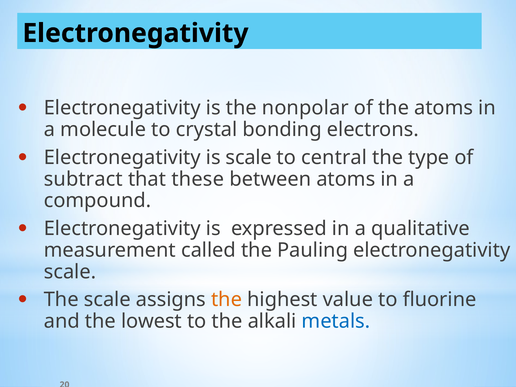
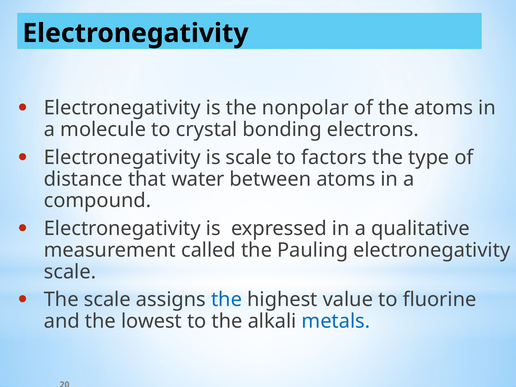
central: central -> factors
subtract: subtract -> distance
these: these -> water
the at (227, 300) colour: orange -> blue
